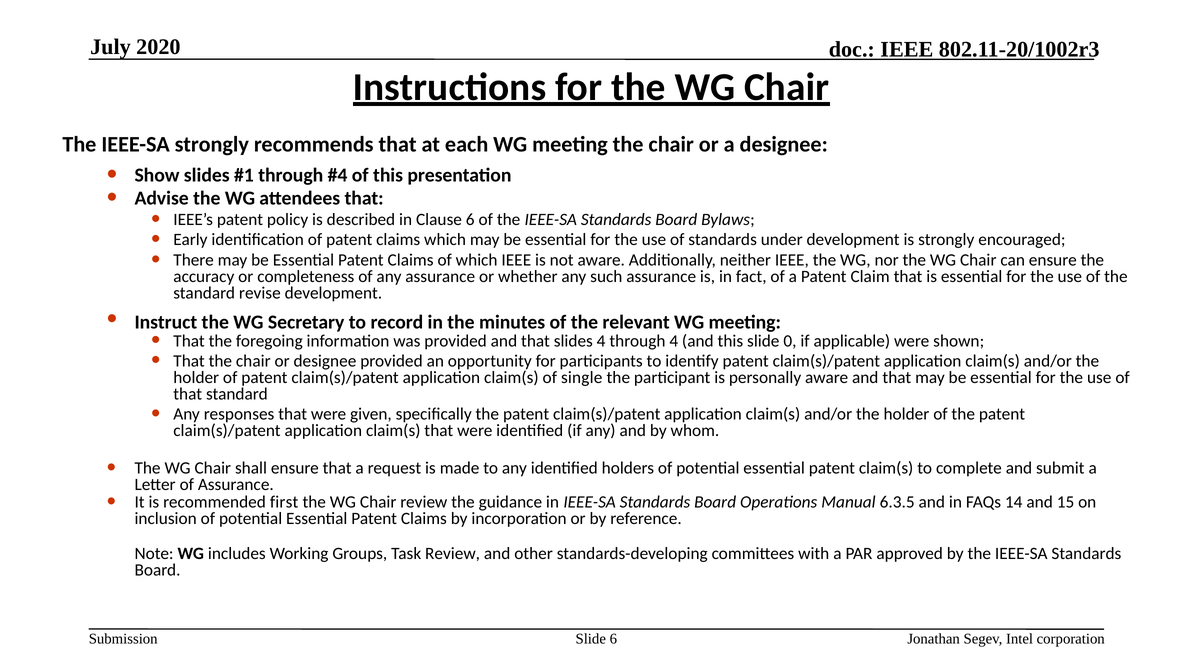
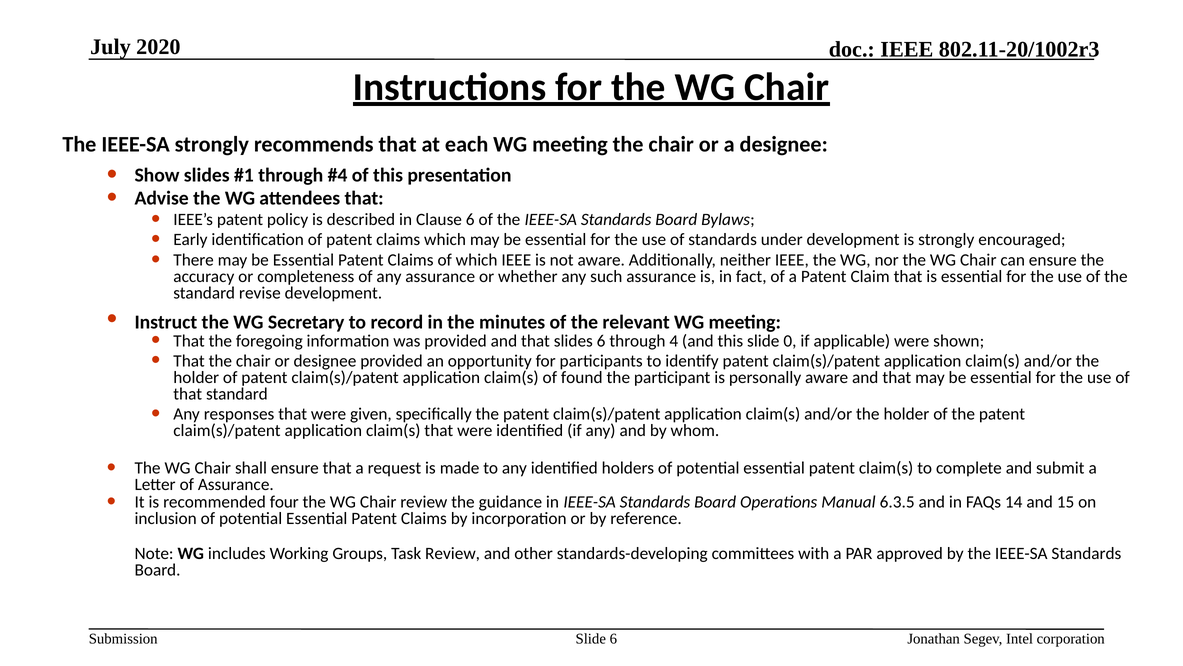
slides 4: 4 -> 6
single: single -> found
first: first -> four
